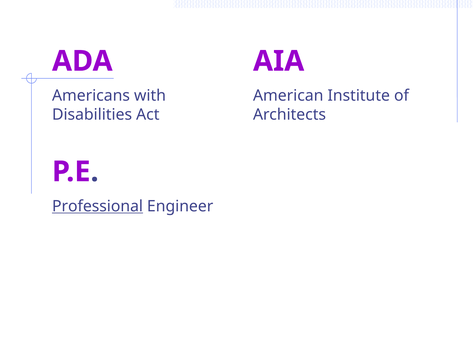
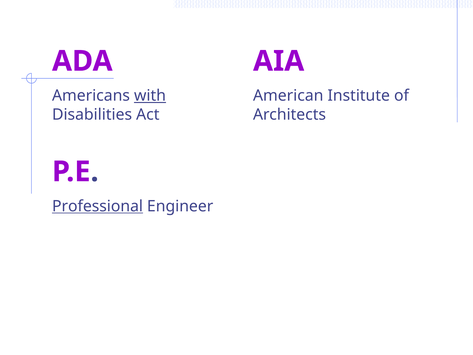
with underline: none -> present
